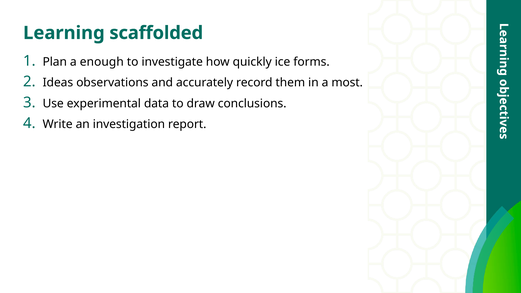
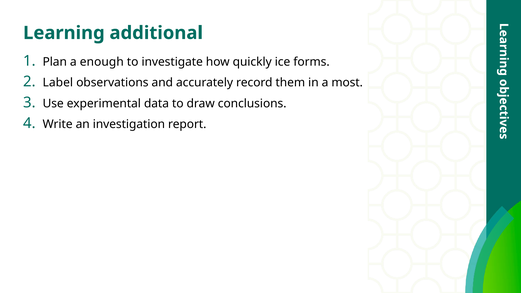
scaffolded: scaffolded -> additional
Ideas: Ideas -> Label
